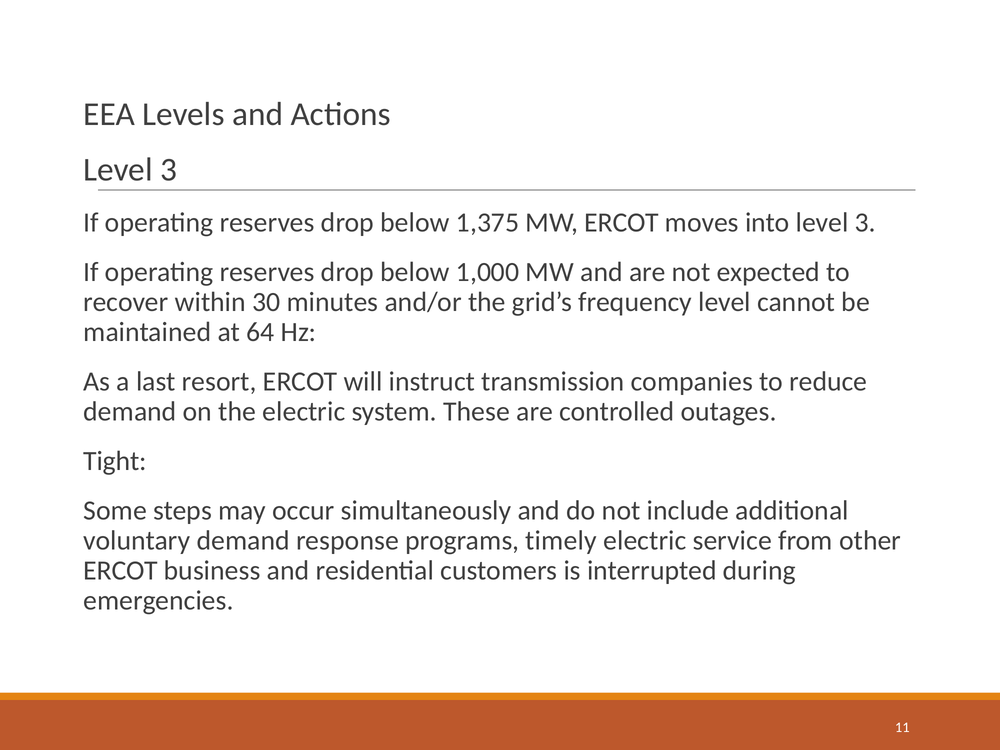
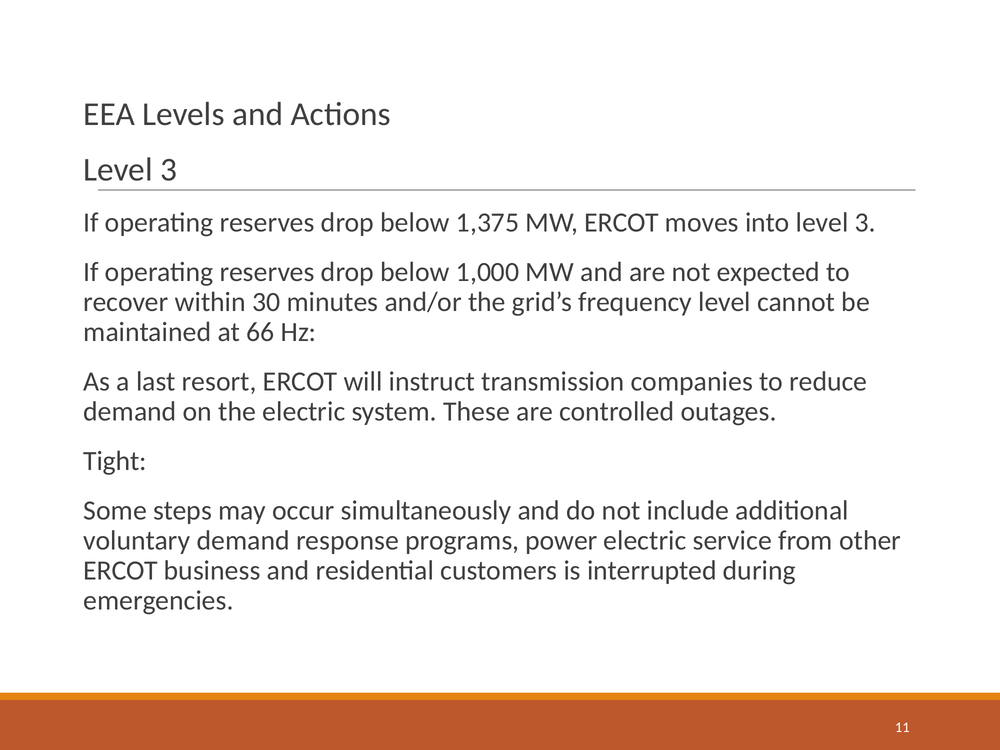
64: 64 -> 66
timely: timely -> power
